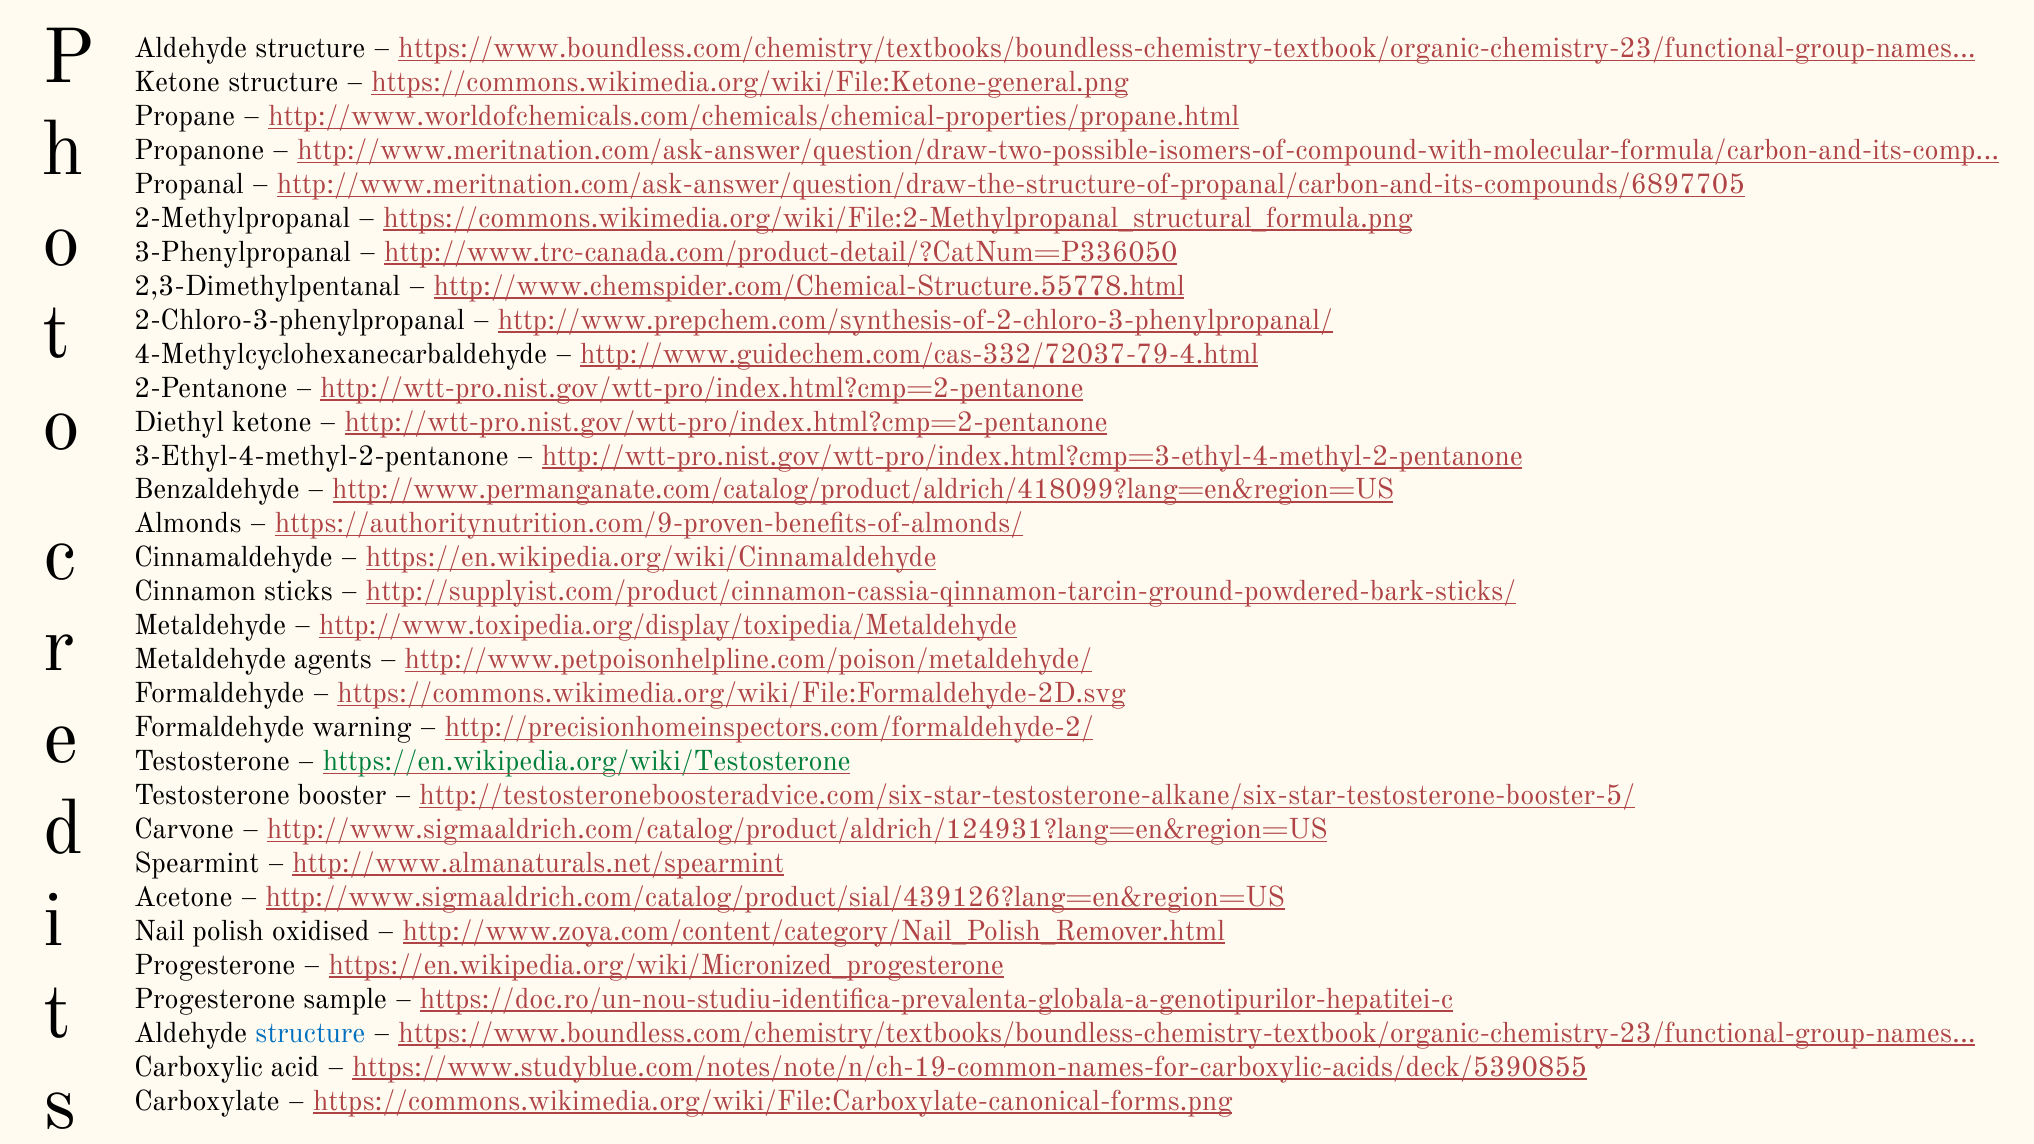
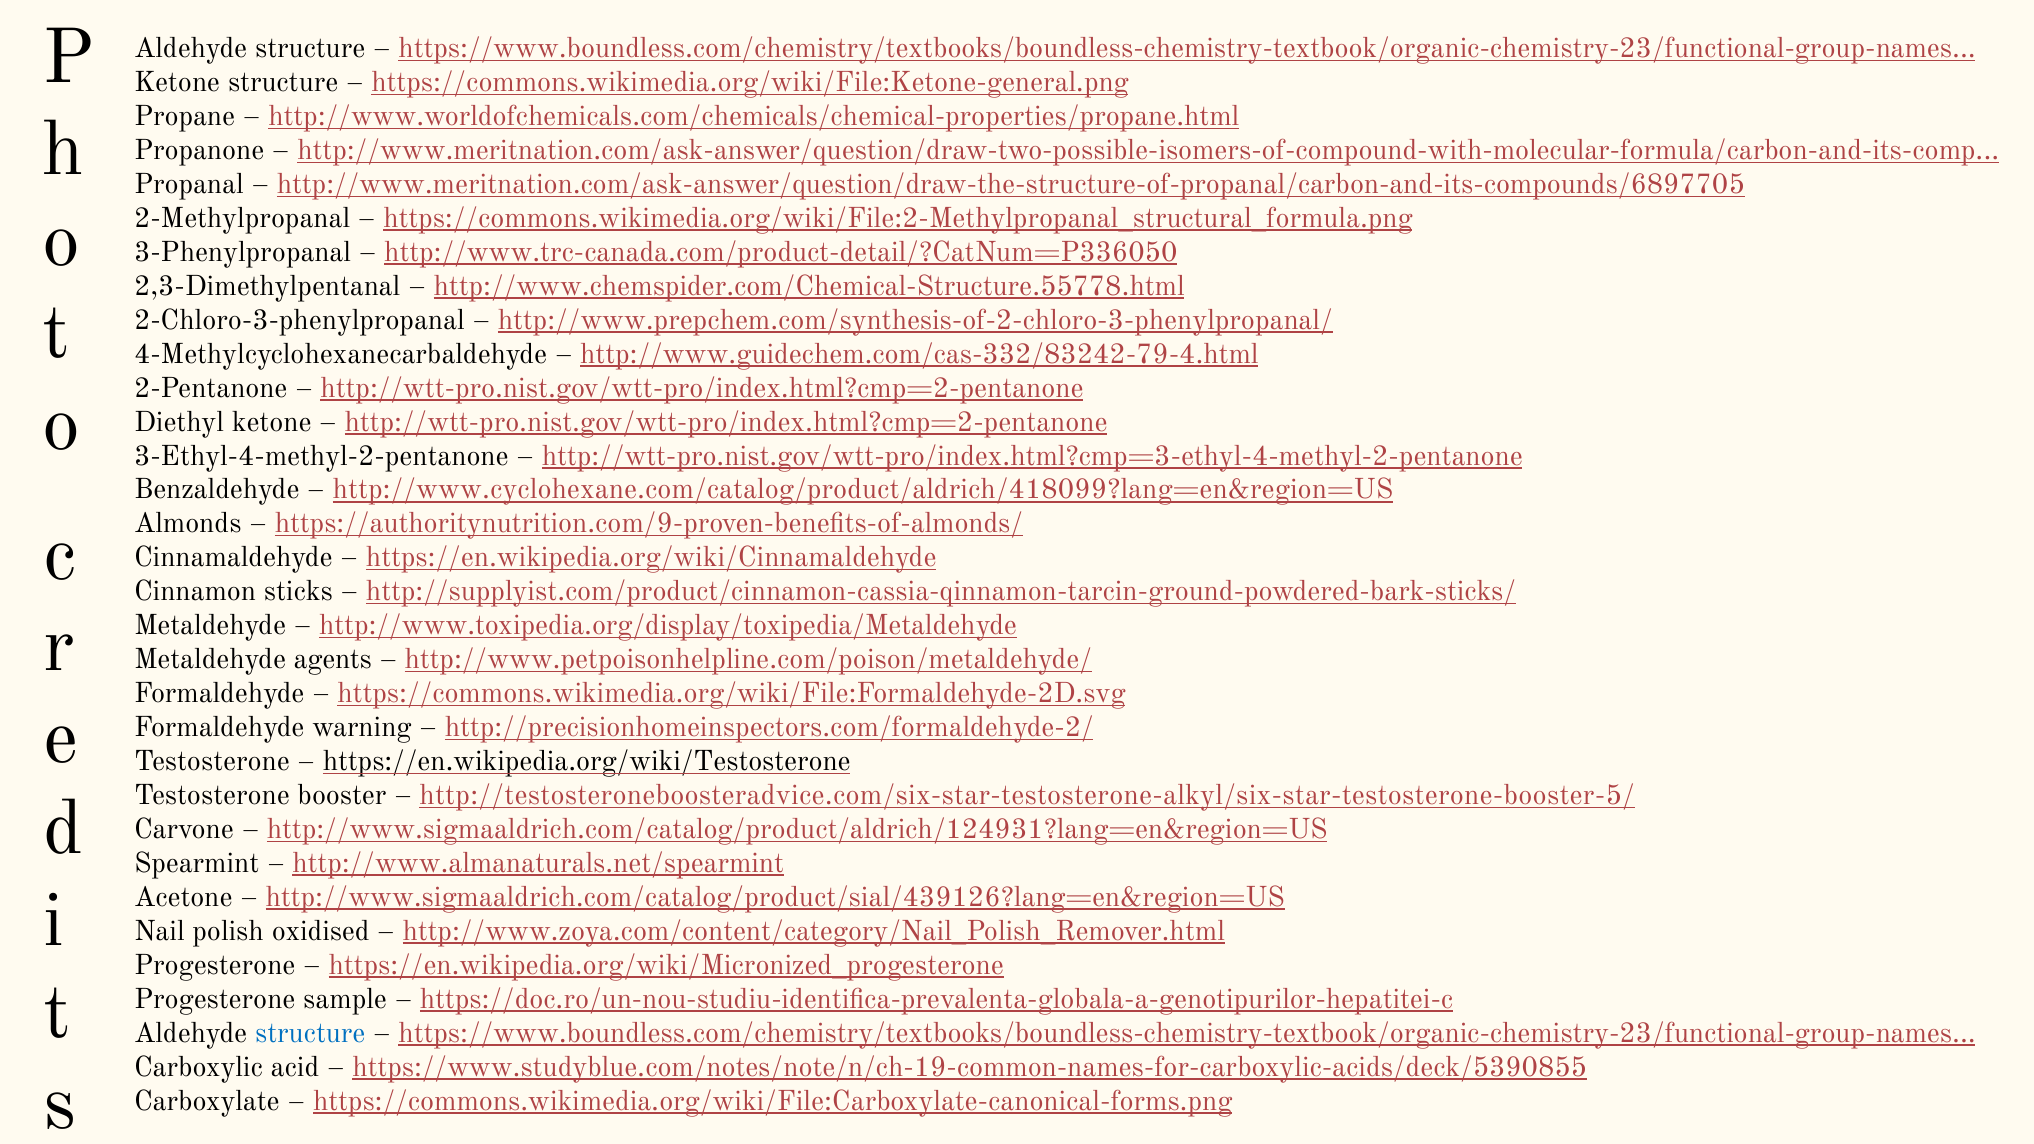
http://www.guidechem.com/cas-332/72037-79-4.html: http://www.guidechem.com/cas-332/72037-79-4.html -> http://www.guidechem.com/cas-332/83242-79-4.html
http://www.permanganate.com/catalog/product/aldrich/418099?lang=en&region=US: http://www.permanganate.com/catalog/product/aldrich/418099?lang=en&region=US -> http://www.cyclohexane.com/catalog/product/aldrich/418099?lang=en&region=US
https://en.wikipedia.org/wiki/Testosterone colour: green -> black
http://testosteroneboosteradvice.com/six-star-testosterone-alkane/six-star-testosterone-booster-5/: http://testosteroneboosteradvice.com/six-star-testosterone-alkane/six-star-testosterone-booster-5/ -> http://testosteroneboosteradvice.com/six-star-testosterone-alkyl/six-star-testosterone-booster-5/
